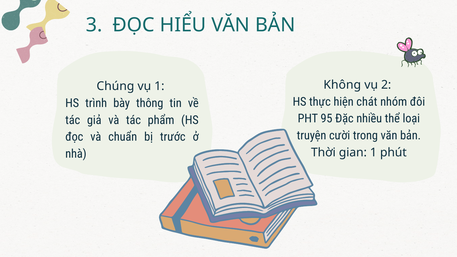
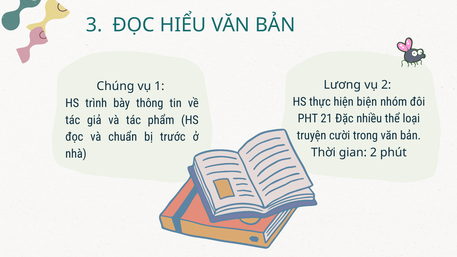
Không: Không -> Lương
chát: chát -> biện
95: 95 -> 21
gian 1: 1 -> 2
